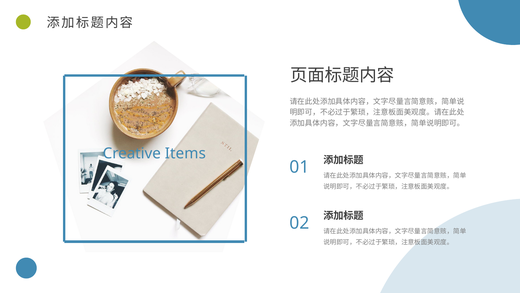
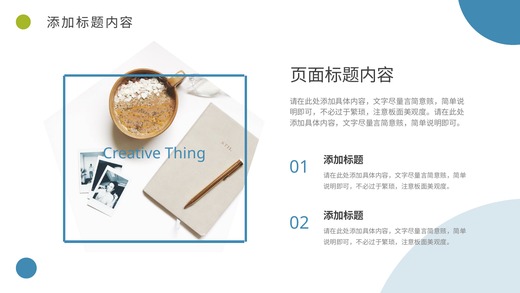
Items: Items -> Thing
